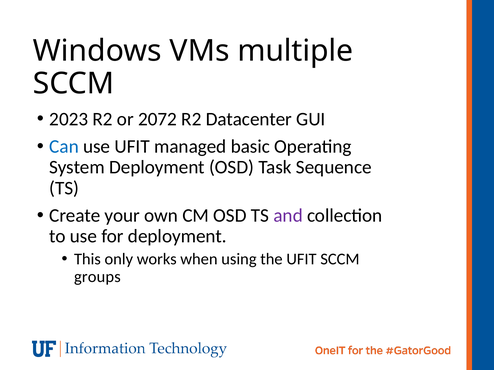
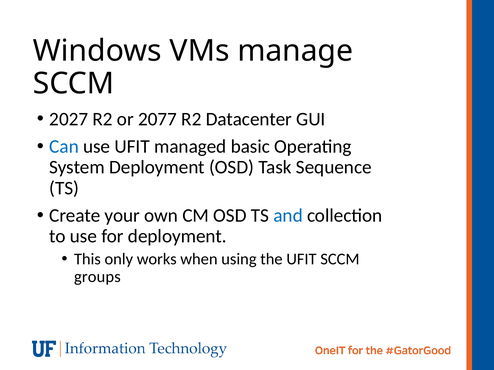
multiple: multiple -> manage
2023: 2023 -> 2027
2072: 2072 -> 2077
and colour: purple -> blue
